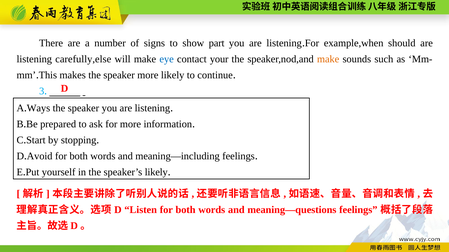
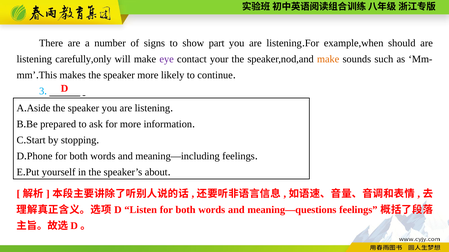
carefully,else: carefully,else -> carefully,only
eye colour: blue -> purple
Ways: Ways -> Aside
Avoid: Avoid -> Phone
speaker’s likely: likely -> about
